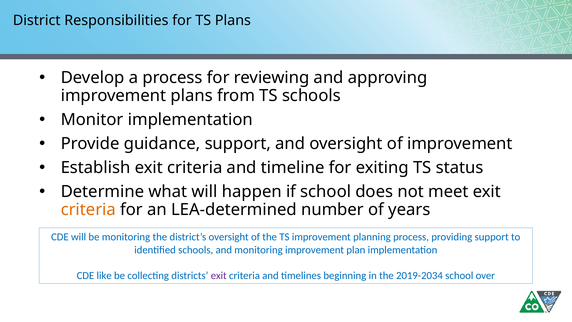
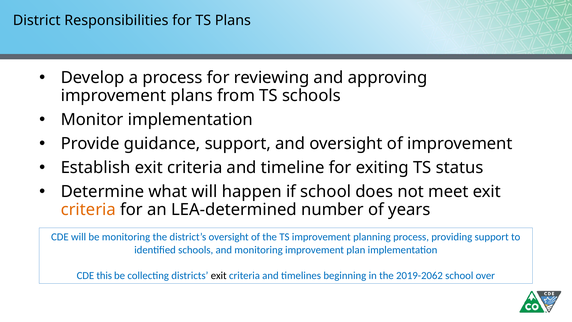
like: like -> this
exit at (219, 276) colour: purple -> black
2019-2034: 2019-2034 -> 2019-2062
